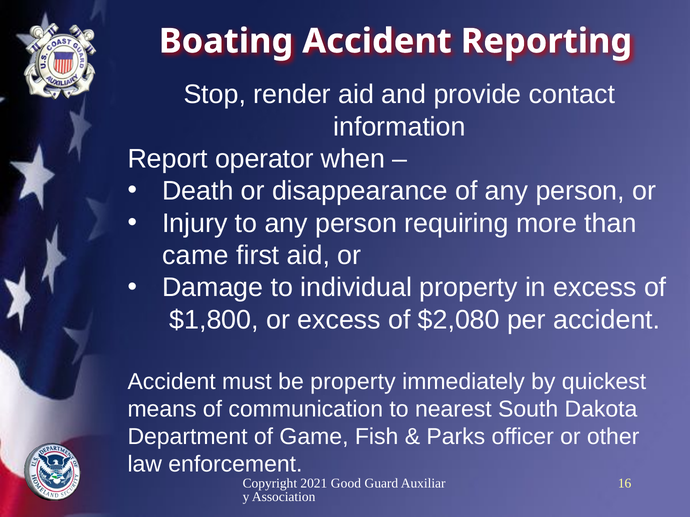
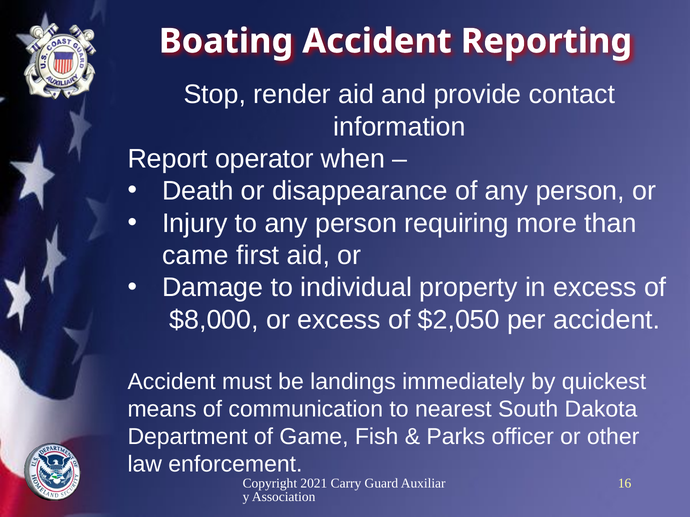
$1,800: $1,800 -> $8,000
$2,080: $2,080 -> $2,050
be property: property -> landings
Good: Good -> Carry
